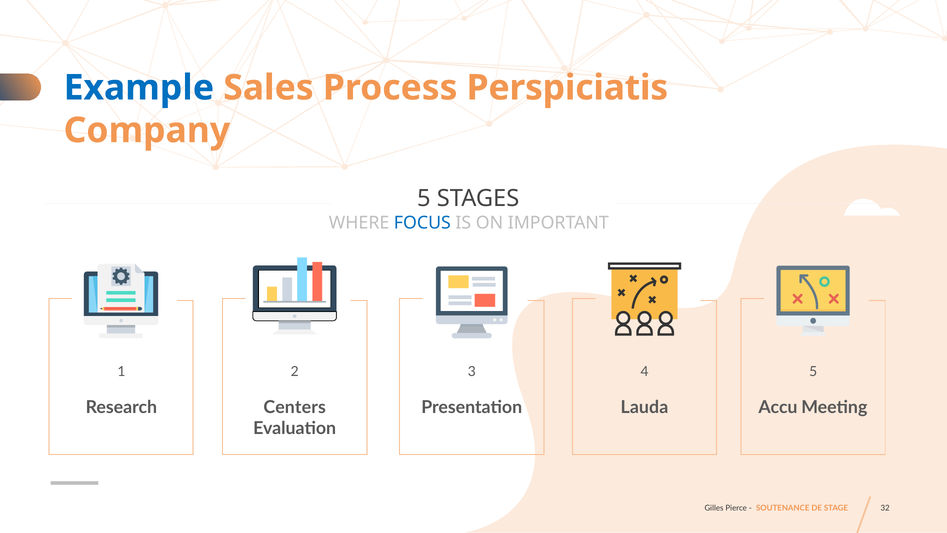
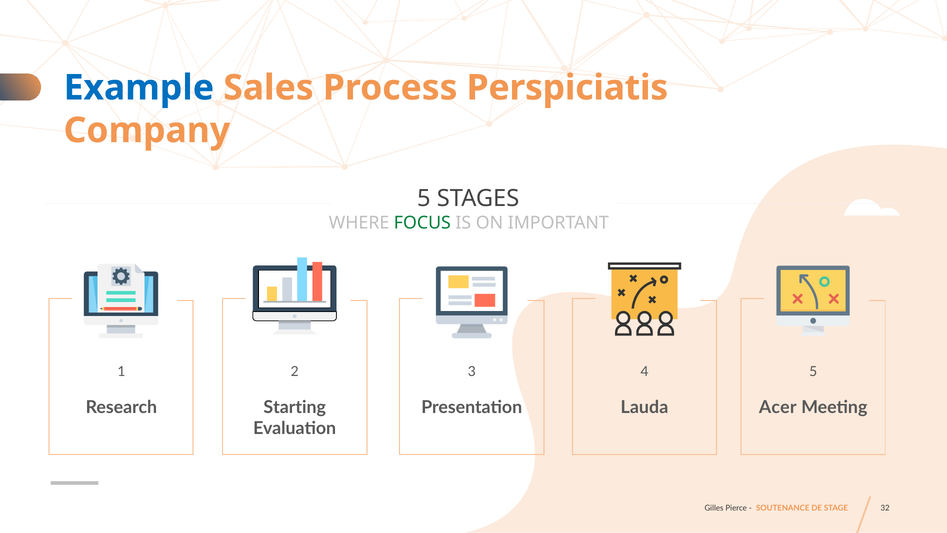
FOCUS colour: blue -> green
Centers: Centers -> Starting
Accu: Accu -> Acer
